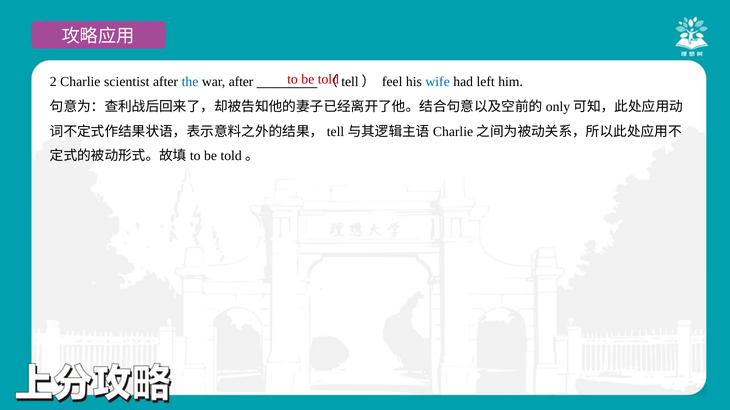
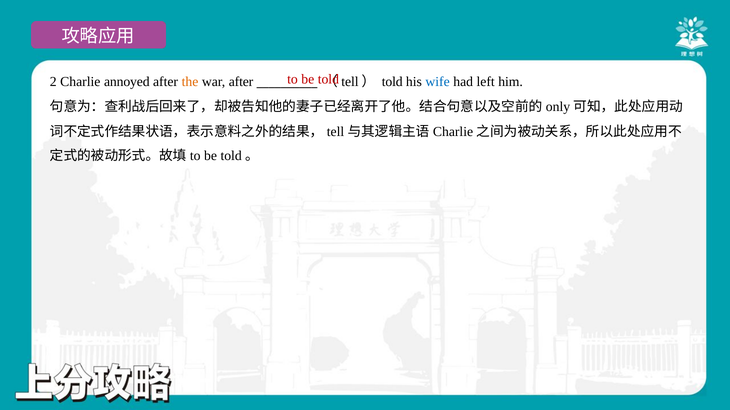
scientist: scientist -> annoyed
the colour: blue -> orange
feel at (392, 82): feel -> told
